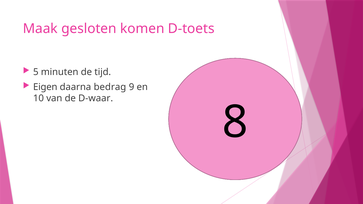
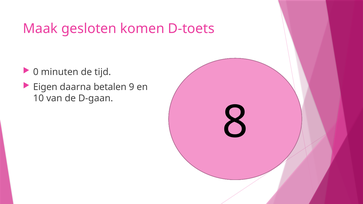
5: 5 -> 0
bedrag: bedrag -> betalen
D-waar: D-waar -> D-gaan
